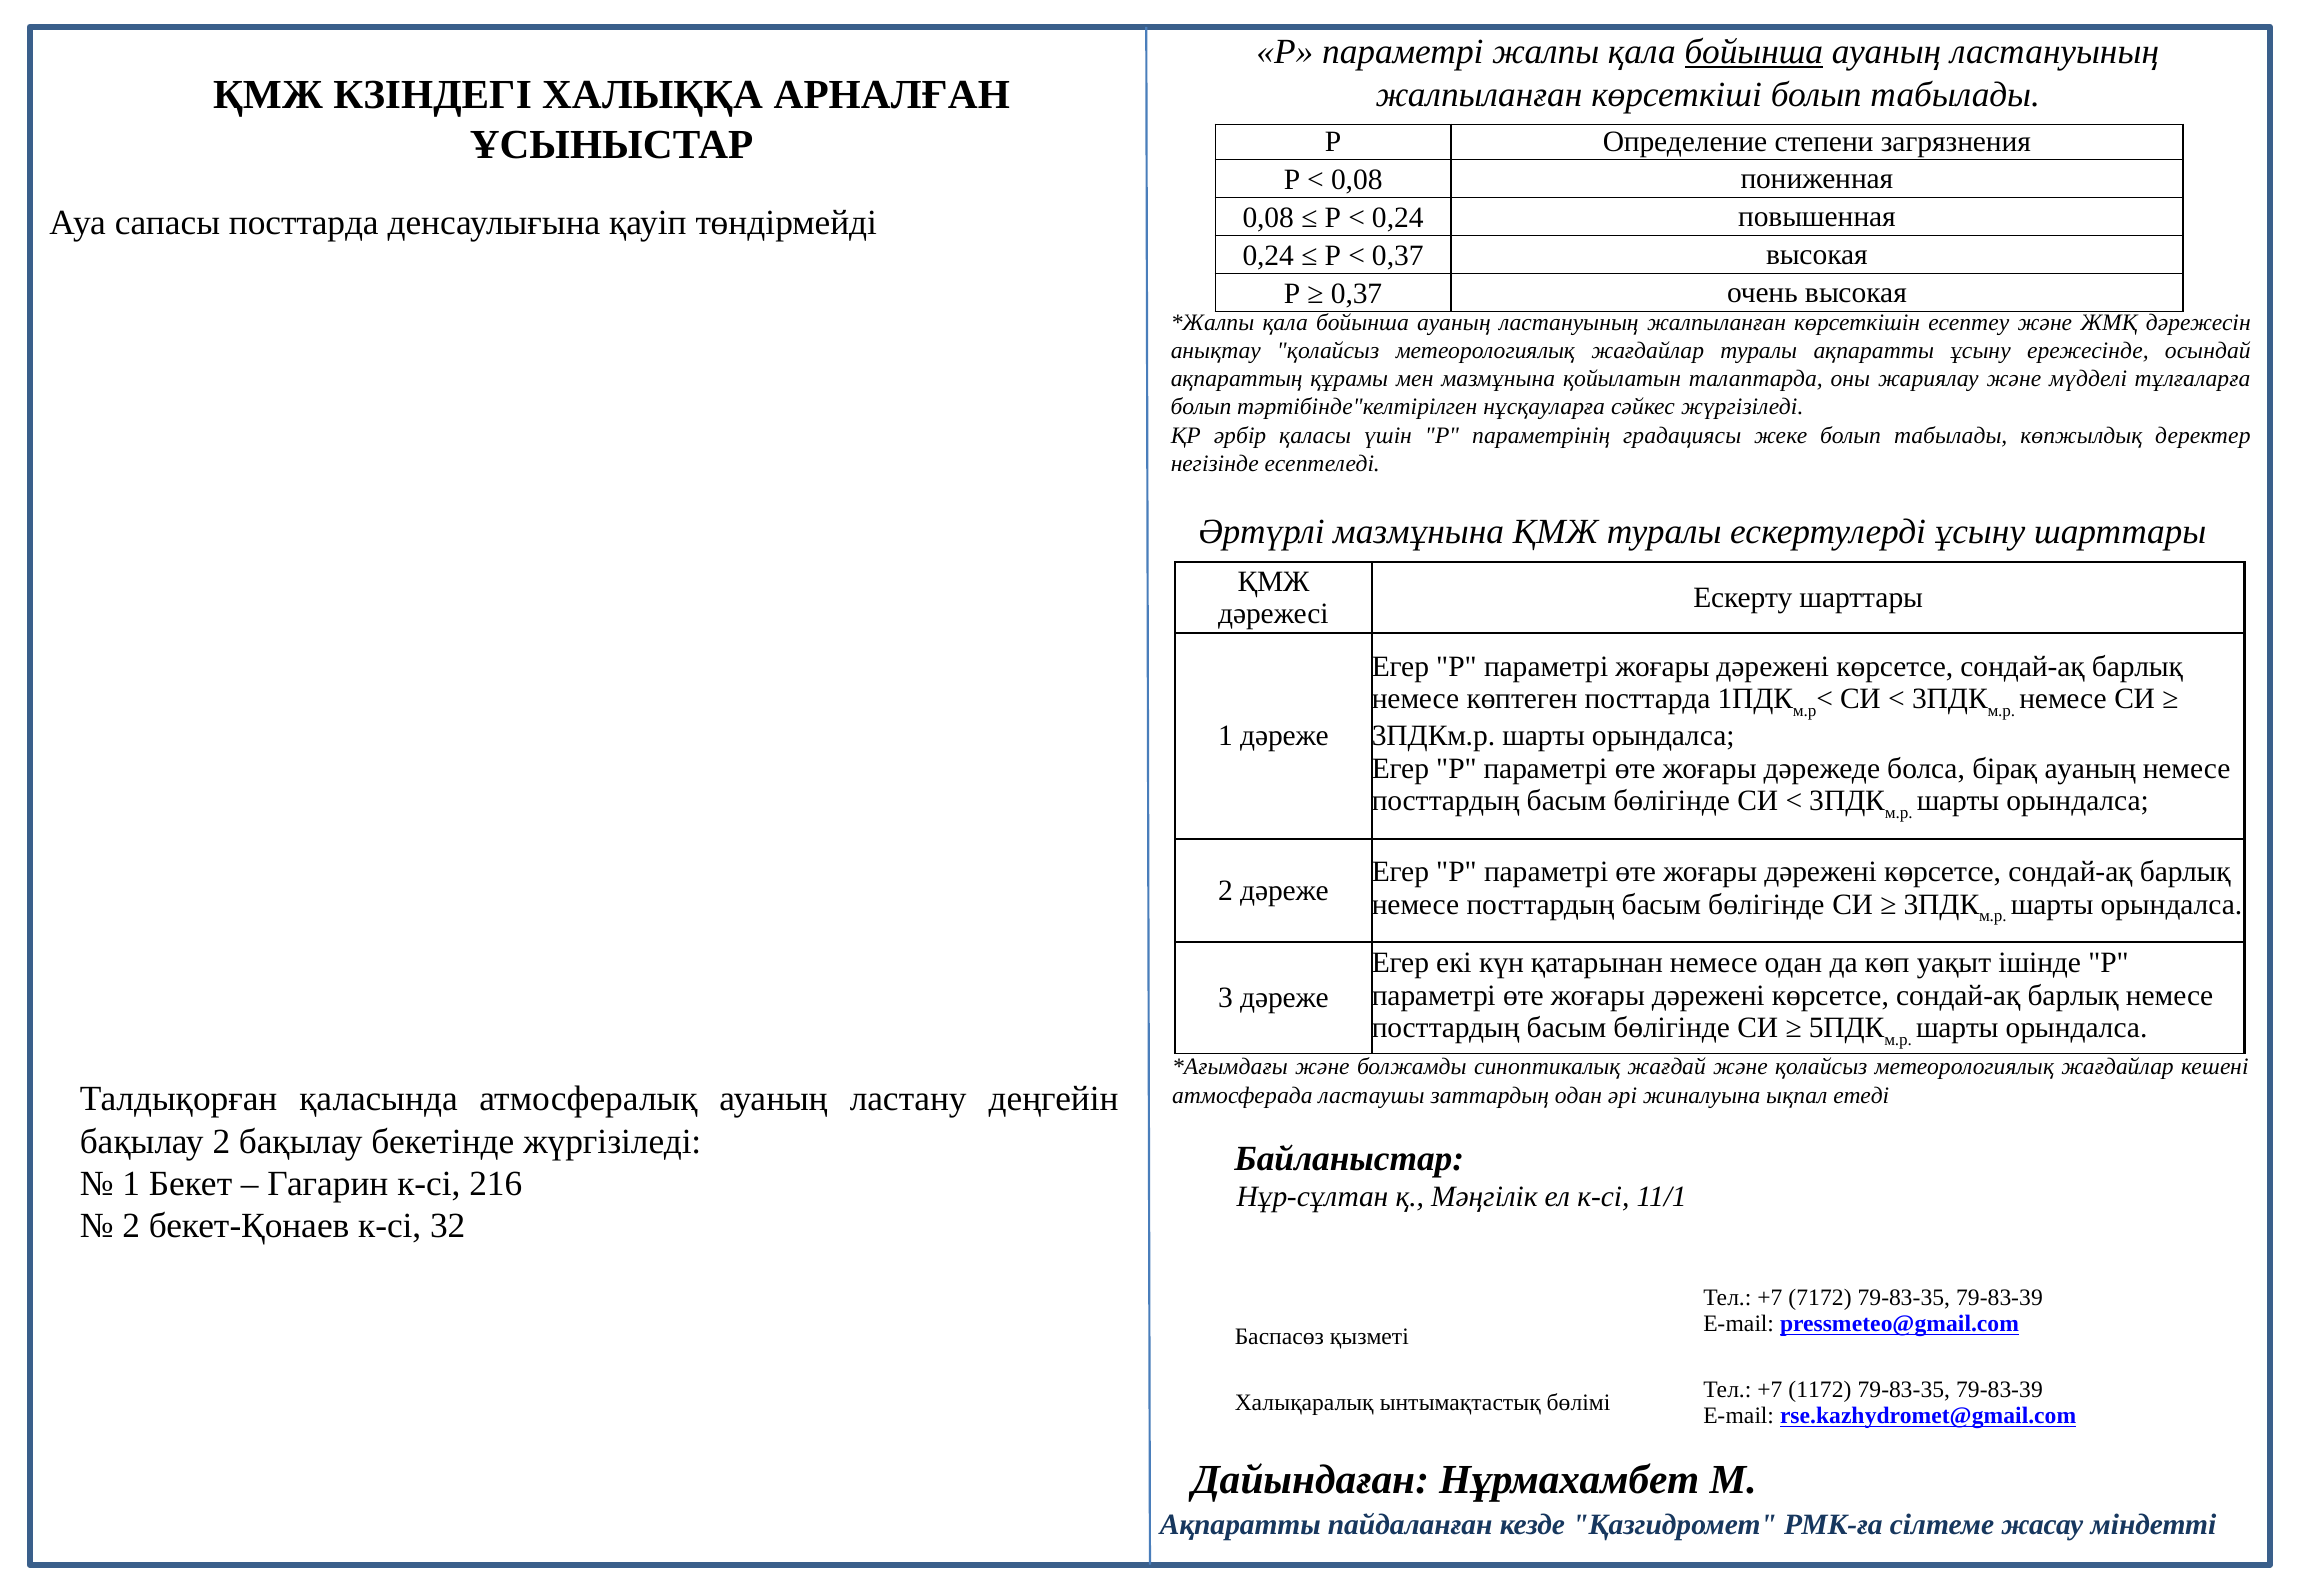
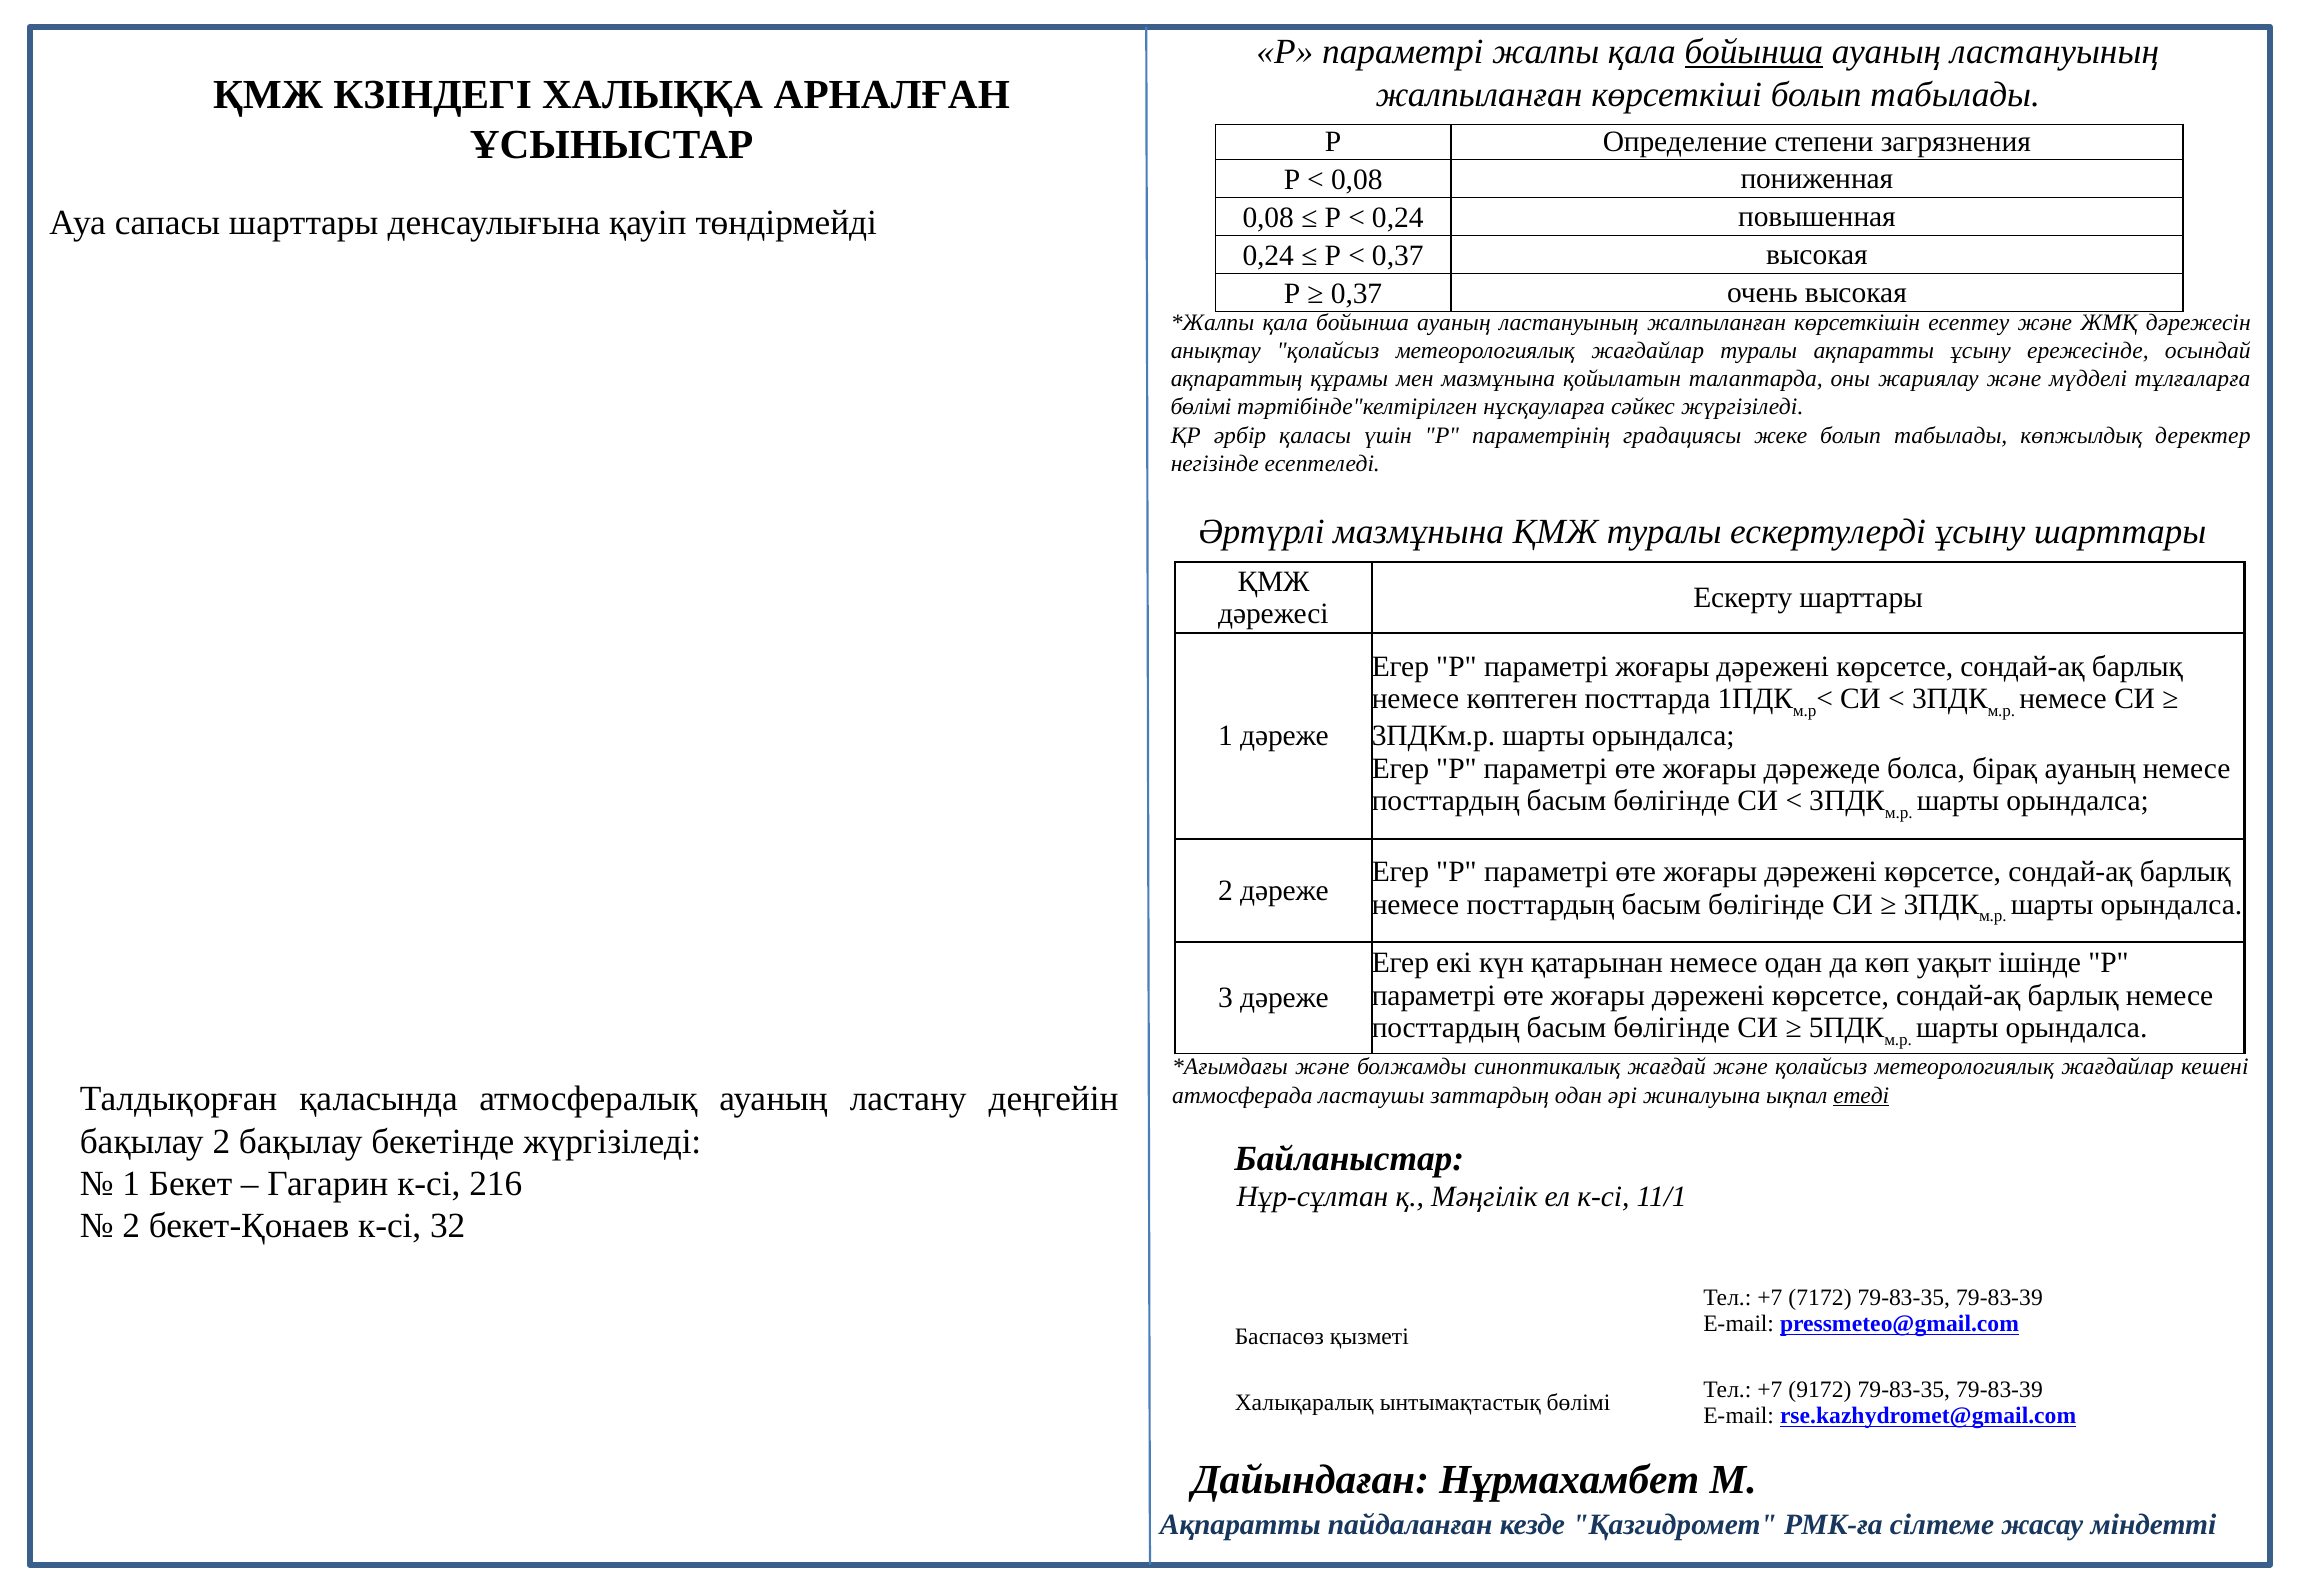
сапасы посттарда: посттарда -> шарттары
болып at (1201, 407): болып -> бөлімі
етеді underline: none -> present
1172: 1172 -> 9172
